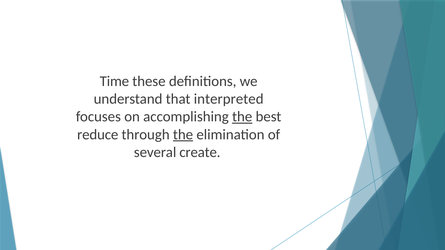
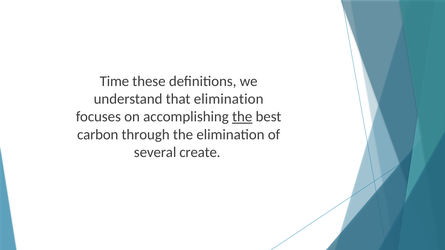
that interpreted: interpreted -> elimination
reduce: reduce -> carbon
the at (183, 135) underline: present -> none
